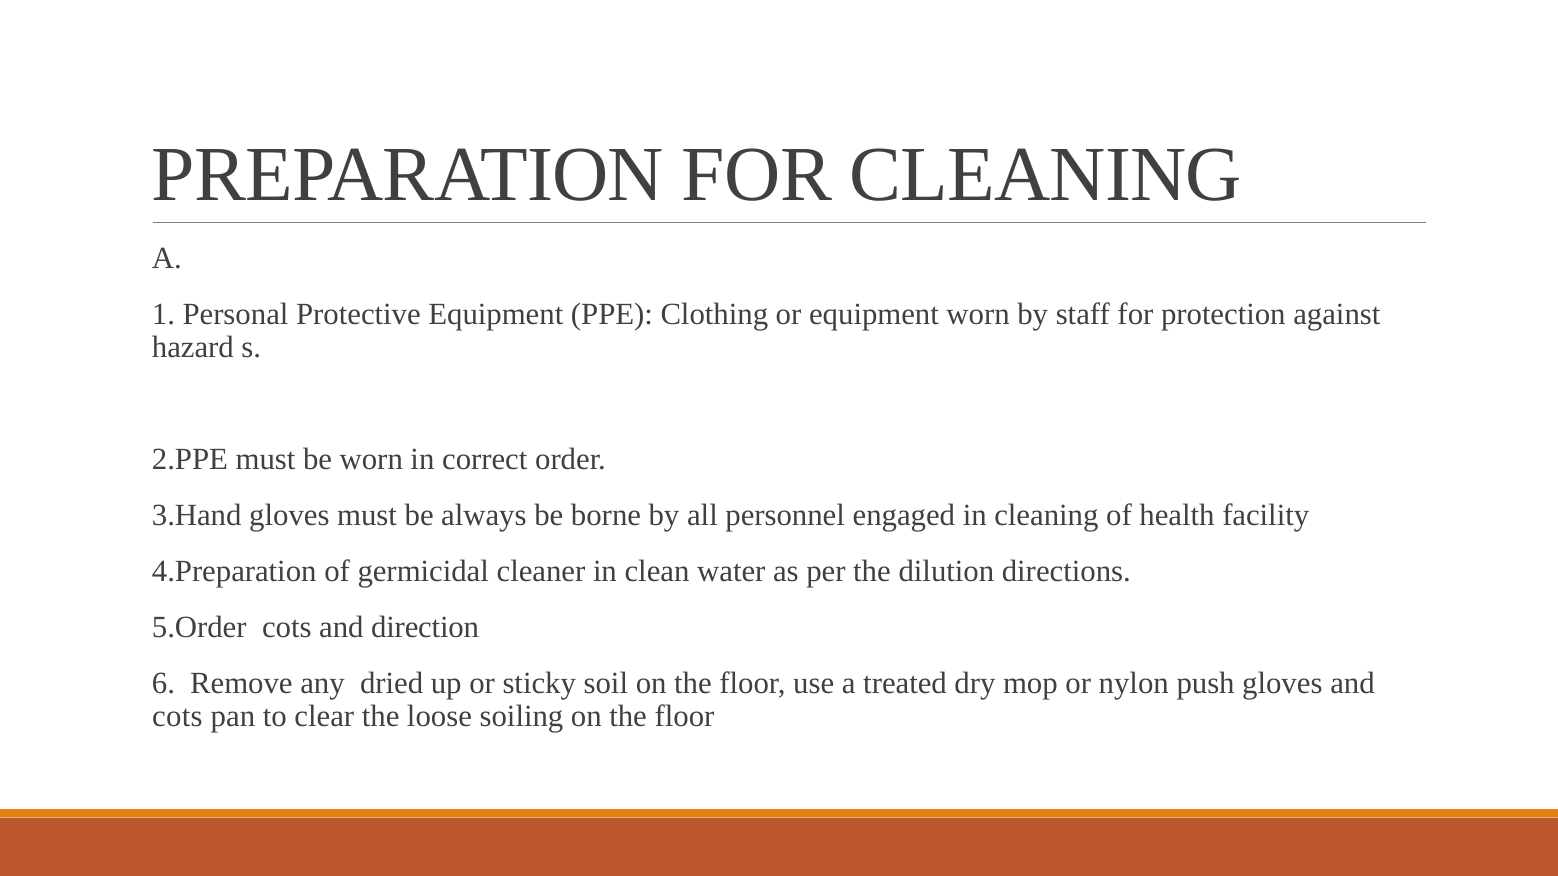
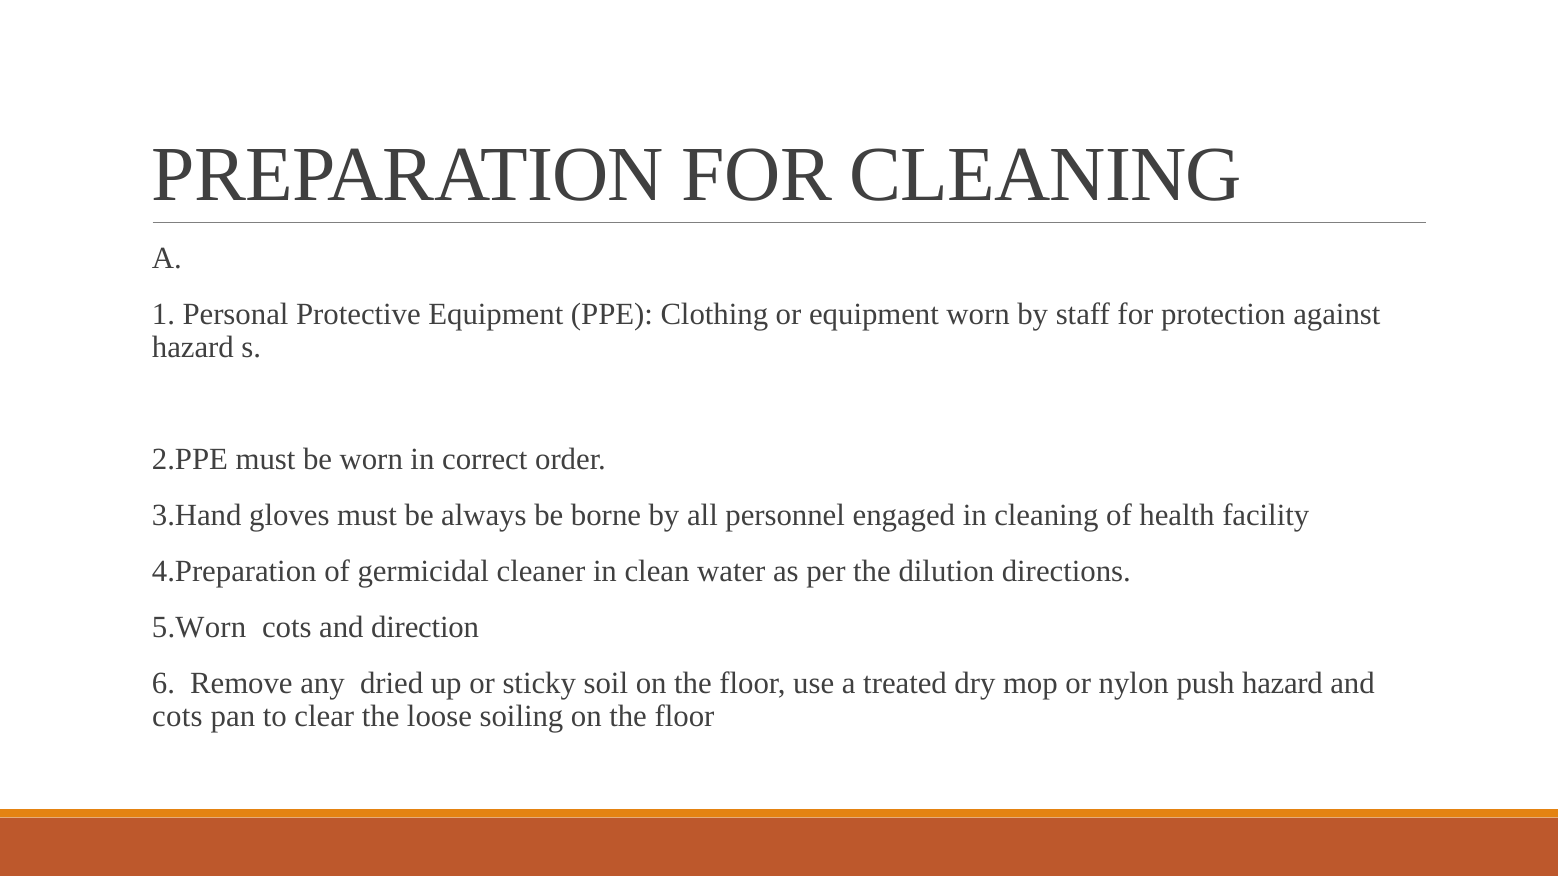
5.Order: 5.Order -> 5.Worn
push gloves: gloves -> hazard
